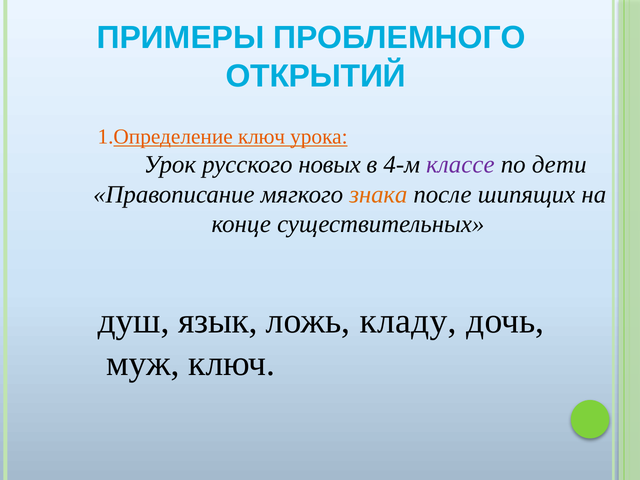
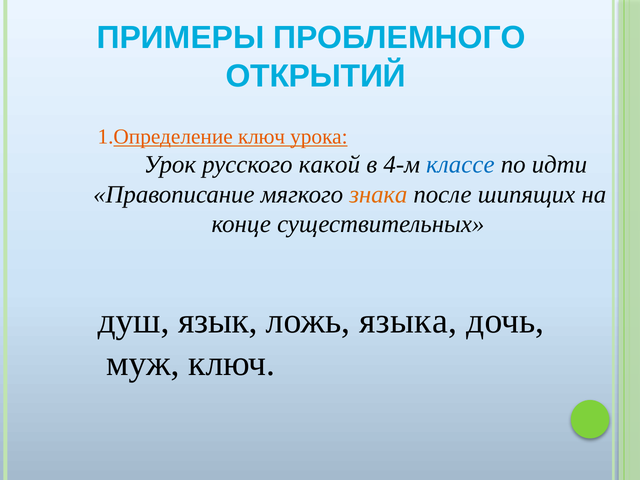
новых: новых -> какой
классе colour: purple -> blue
дети: дети -> идти
кладу: кладу -> языка
